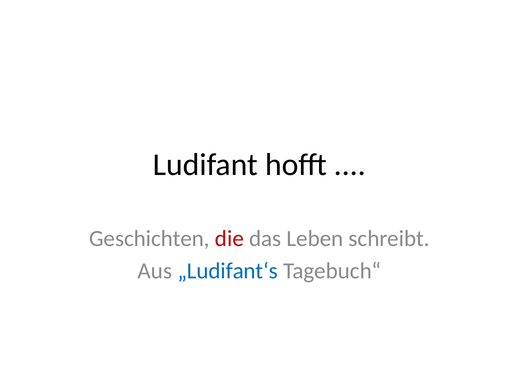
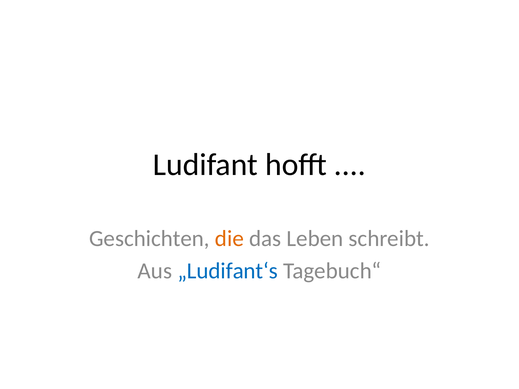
die colour: red -> orange
